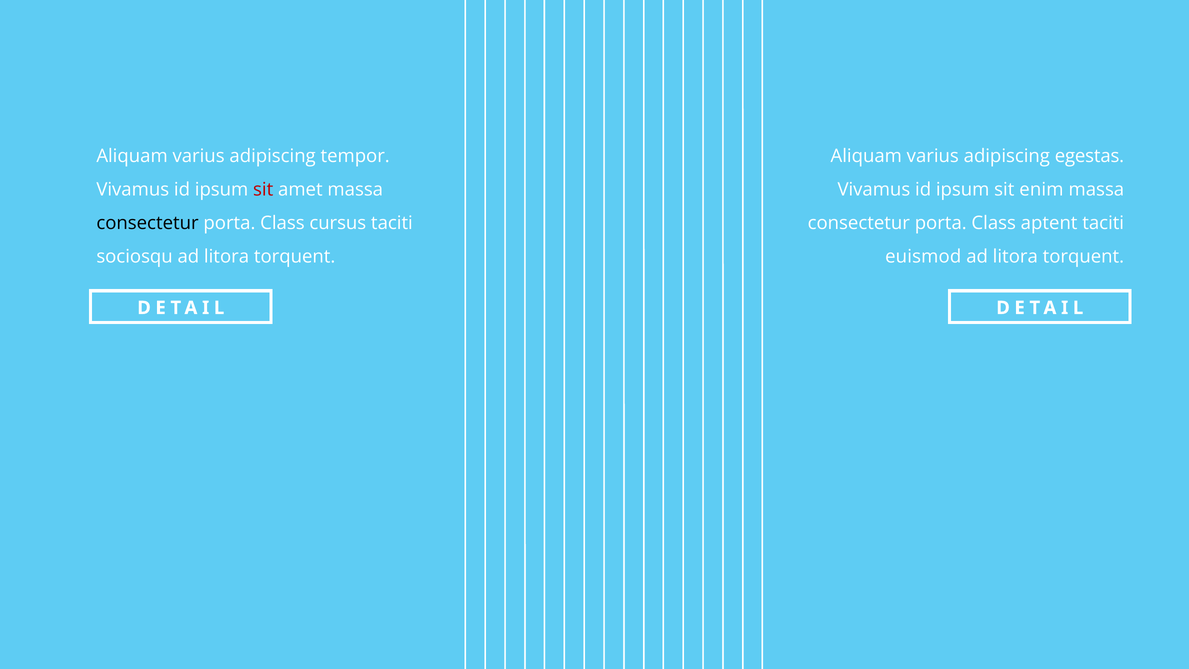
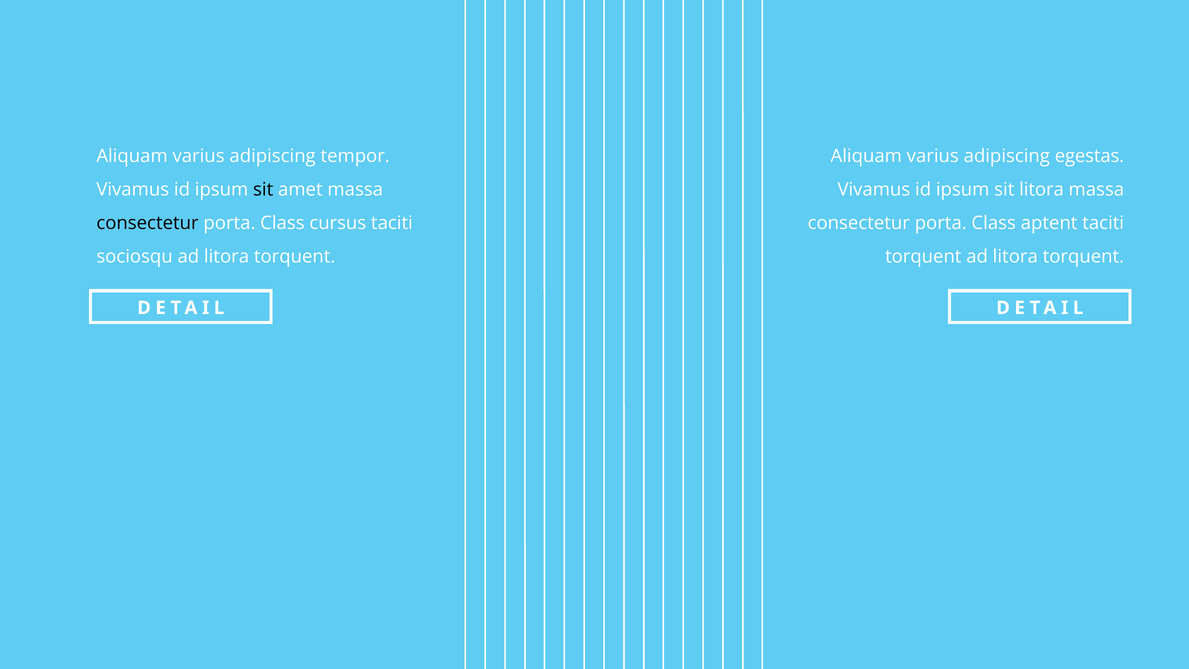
sit at (263, 190) colour: red -> black
sit enim: enim -> litora
euismod at (923, 257): euismod -> torquent
